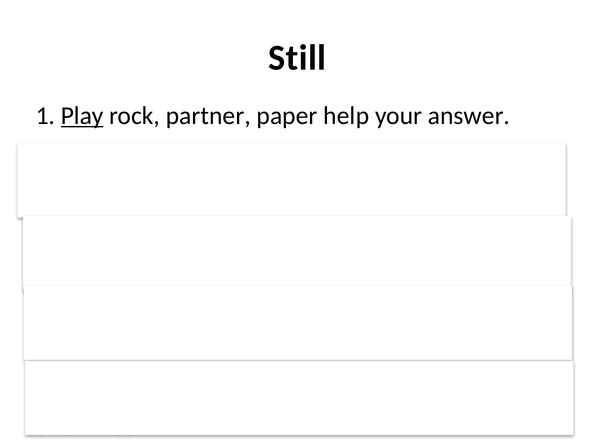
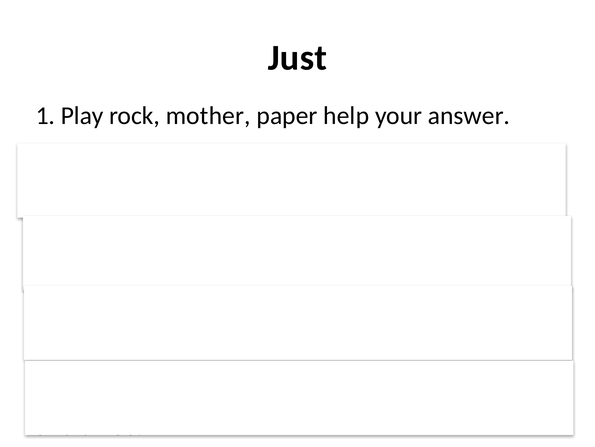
Still: Still -> Just
Play underline: present -> none
rock partner: partner -> mother
